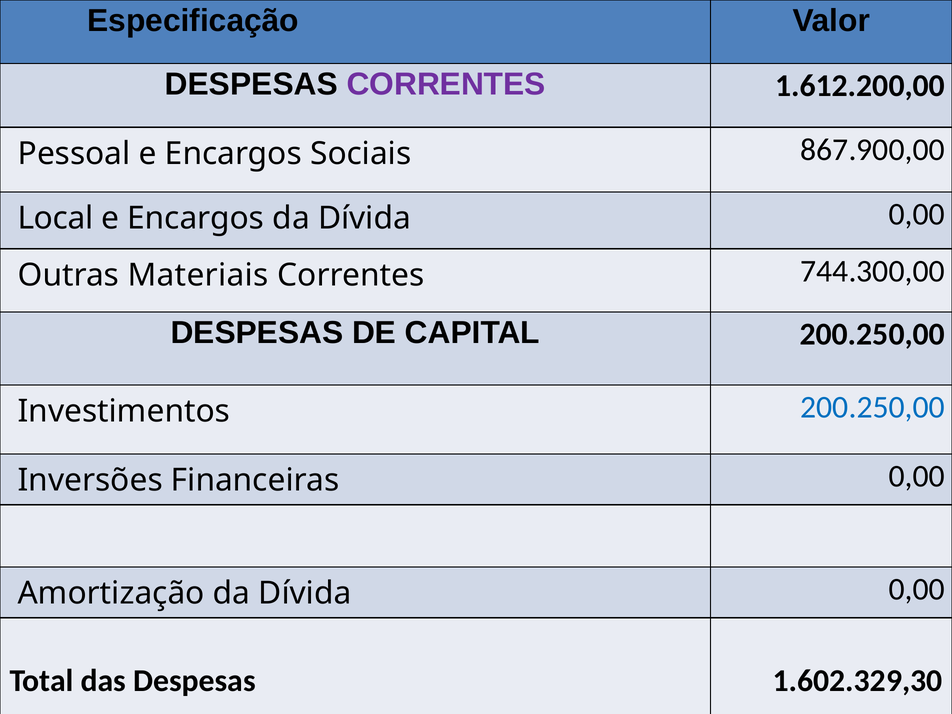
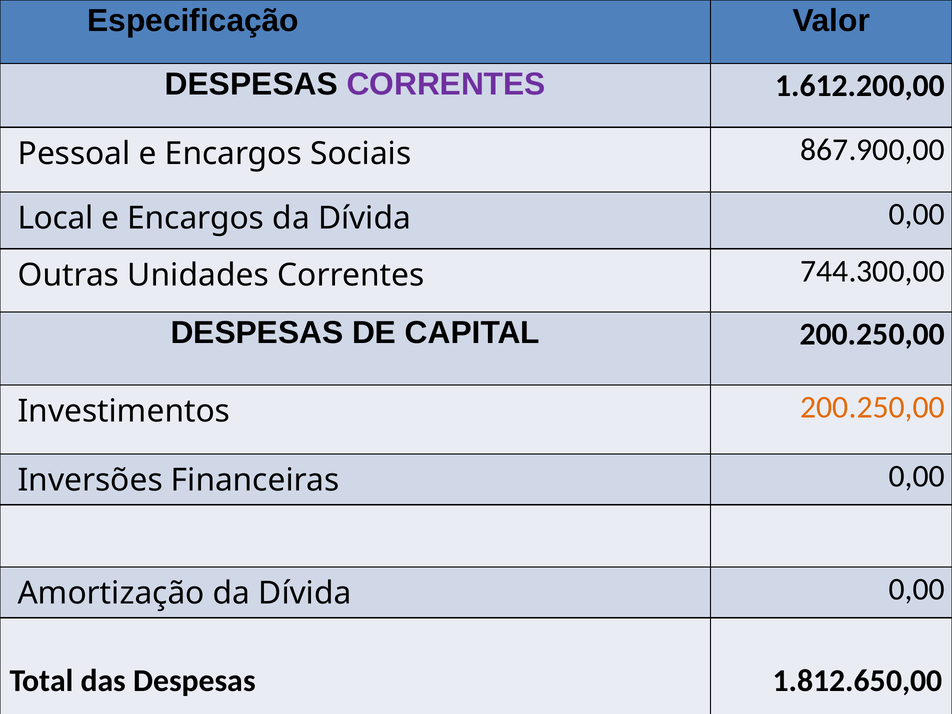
Materiais: Materiais -> Unidades
200.250,00 at (873, 407) colour: blue -> orange
1.602.329,30: 1.602.329,30 -> 1.812.650,00
